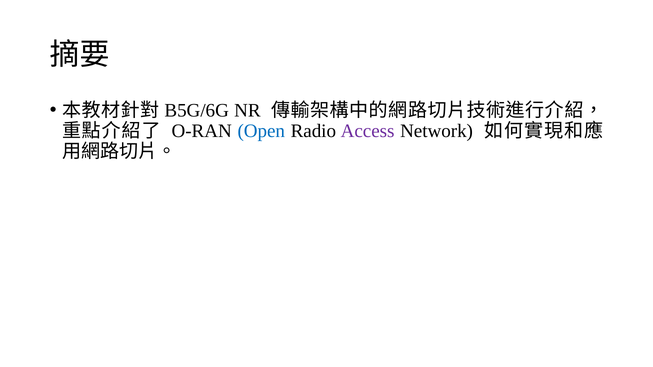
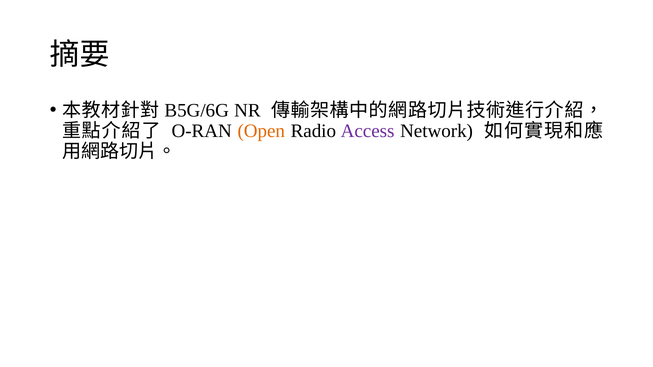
Open colour: blue -> orange
